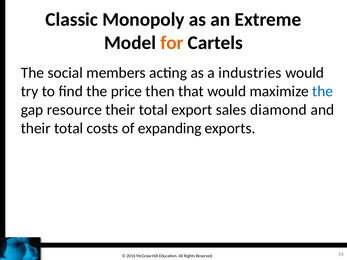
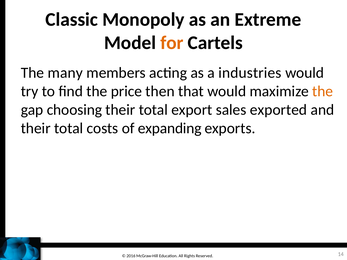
social: social -> many
the at (323, 91) colour: blue -> orange
resource: resource -> choosing
diamond: diamond -> exported
